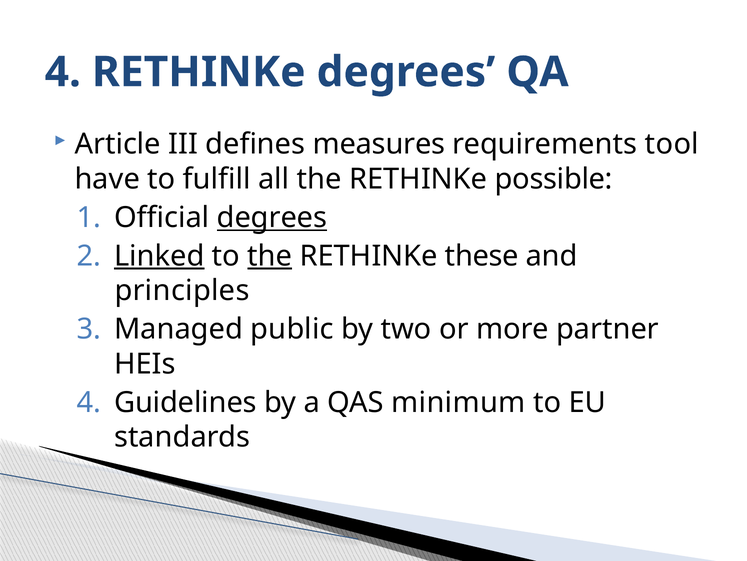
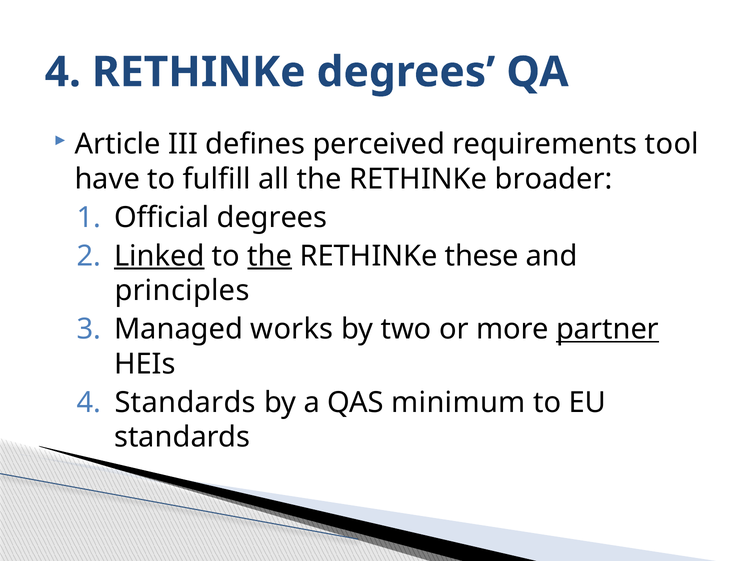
measures: measures -> perceived
possible: possible -> broader
degrees at (272, 217) underline: present -> none
public: public -> works
partner underline: none -> present
4 Guidelines: Guidelines -> Standards
